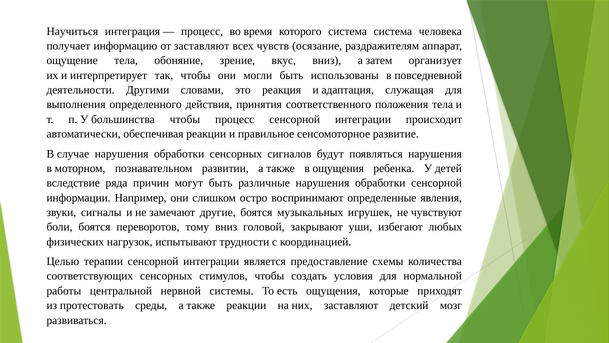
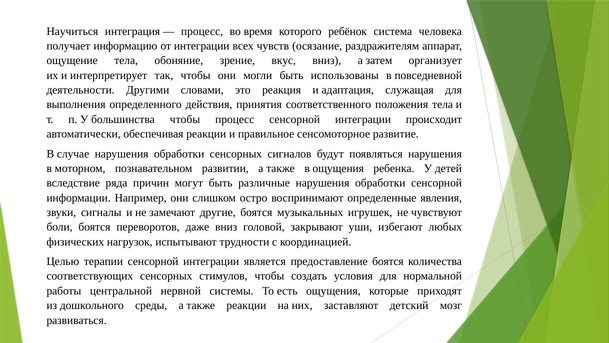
которого система: система -> ребёнок
от заставляют: заставляют -> интеграции
тому: тому -> даже
предоставление схемы: схемы -> боятся
протестовать: протестовать -> дошкольного
